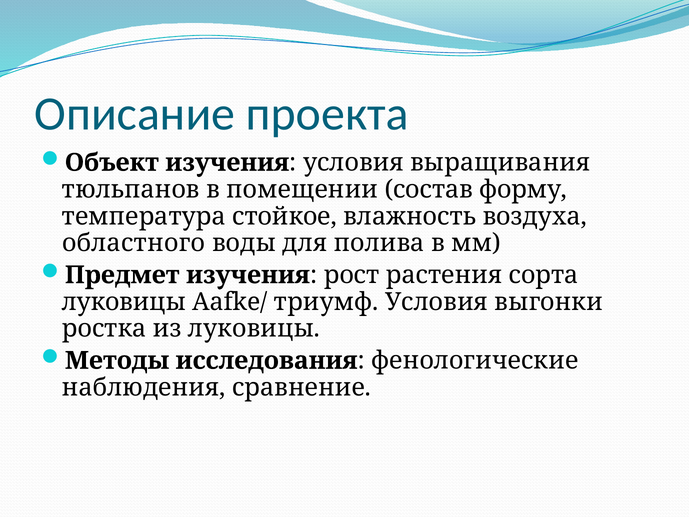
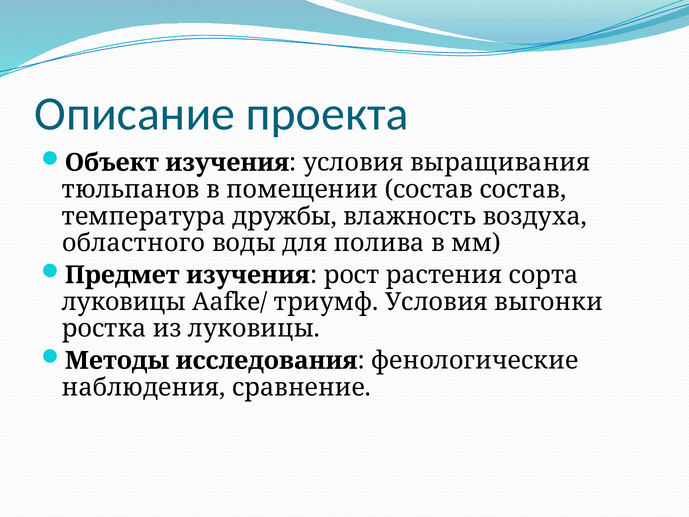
состав форму: форму -> состав
стойкое: стойкое -> дружбы
